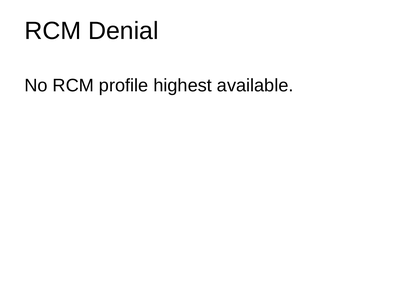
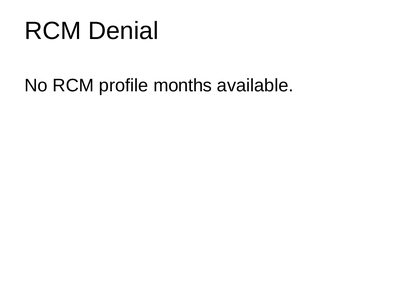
highest: highest -> months
